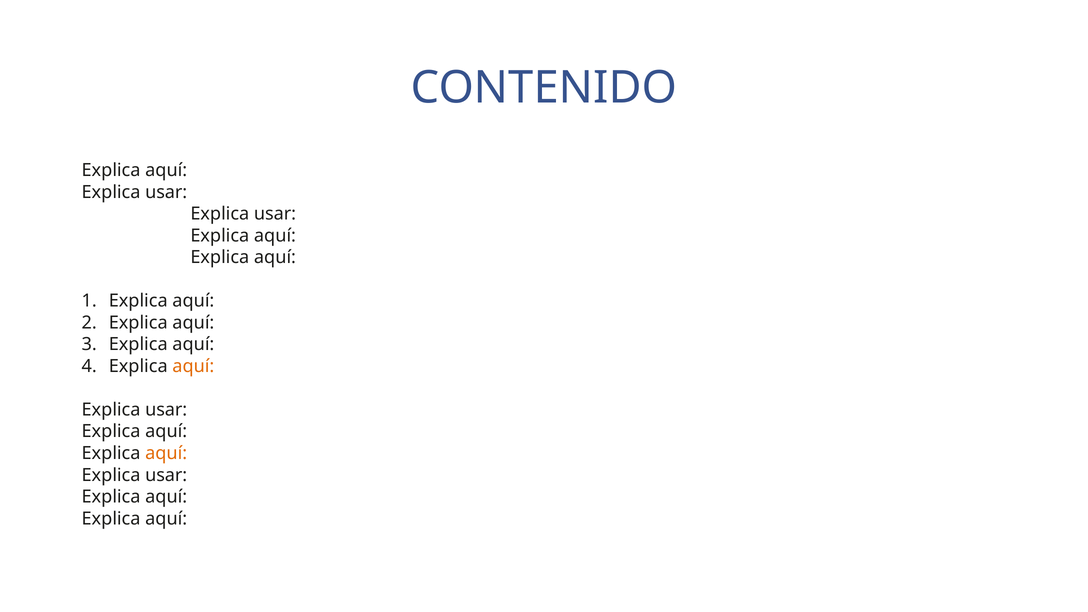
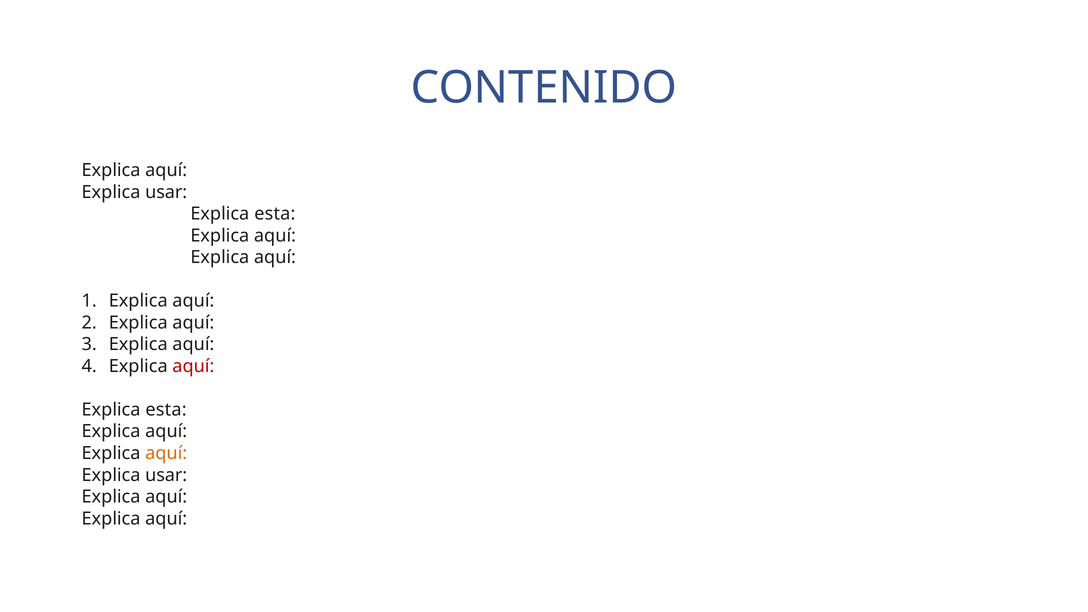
usar at (275, 214): usar -> esta
aquí at (193, 366) colour: orange -> red
usar at (166, 410): usar -> esta
